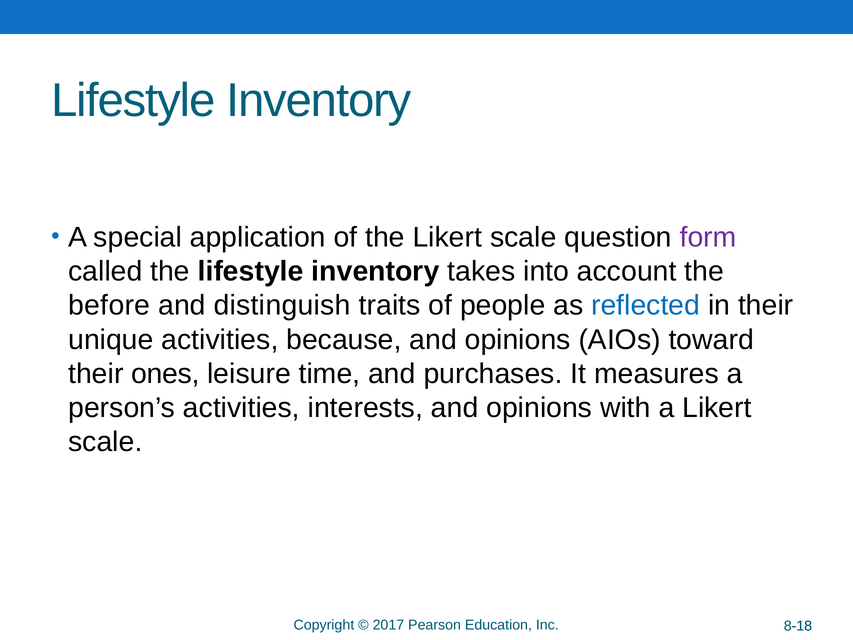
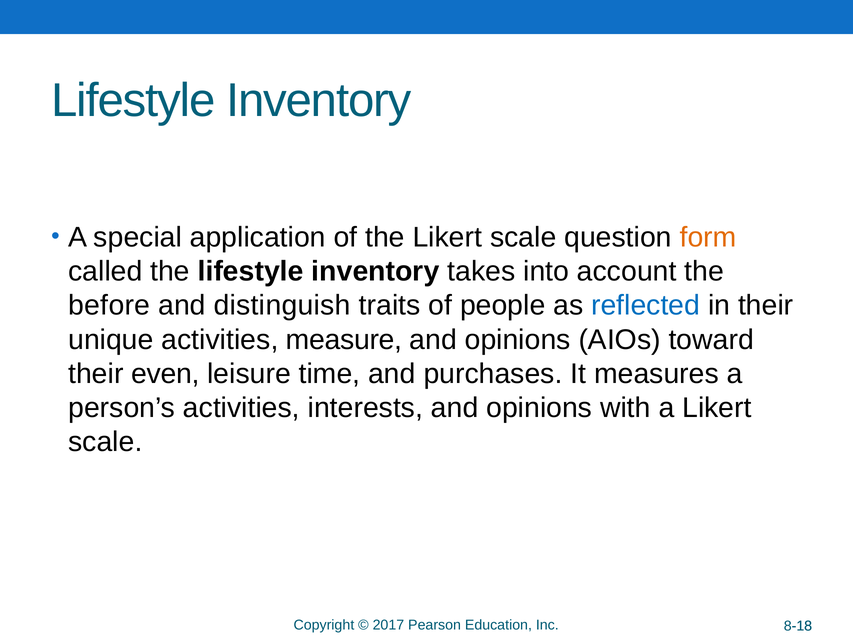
form colour: purple -> orange
because: because -> measure
ones: ones -> even
